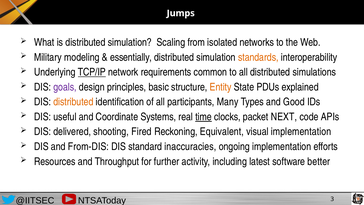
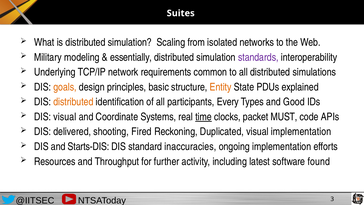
Jumps: Jumps -> Suites
standards colour: orange -> purple
TCP/IP underline: present -> none
goals colour: purple -> orange
Many: Many -> Every
DIS useful: useful -> visual
NEXT: NEXT -> MUST
Equivalent: Equivalent -> Duplicated
From-DIS: From-DIS -> Starts-DIS
better: better -> found
